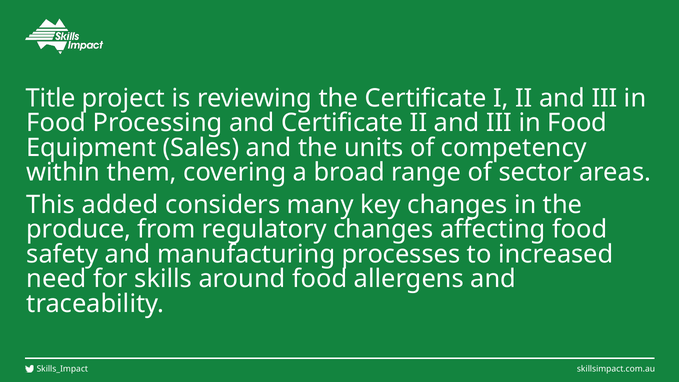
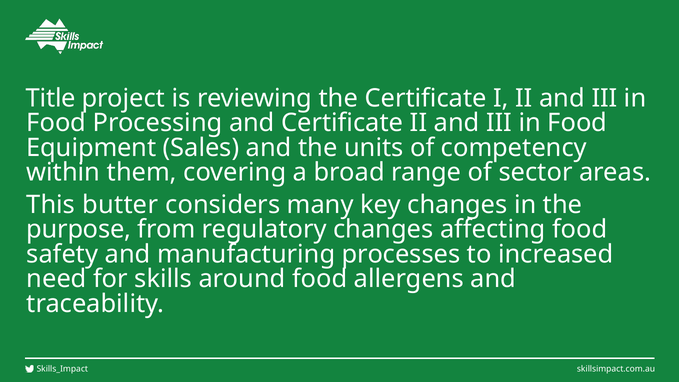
added: added -> butter
produce: produce -> purpose
